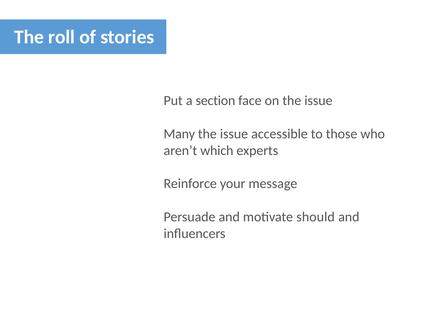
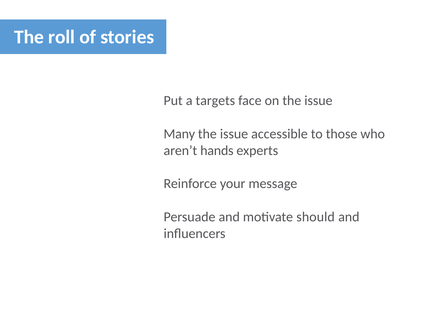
section: section -> targets
which: which -> hands
